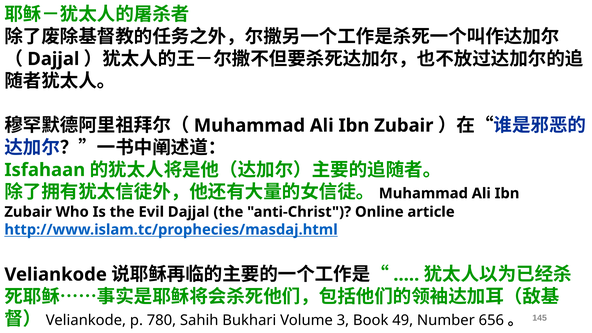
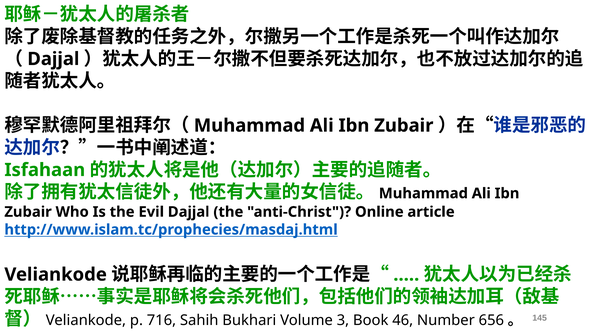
780: 780 -> 716
49: 49 -> 46
